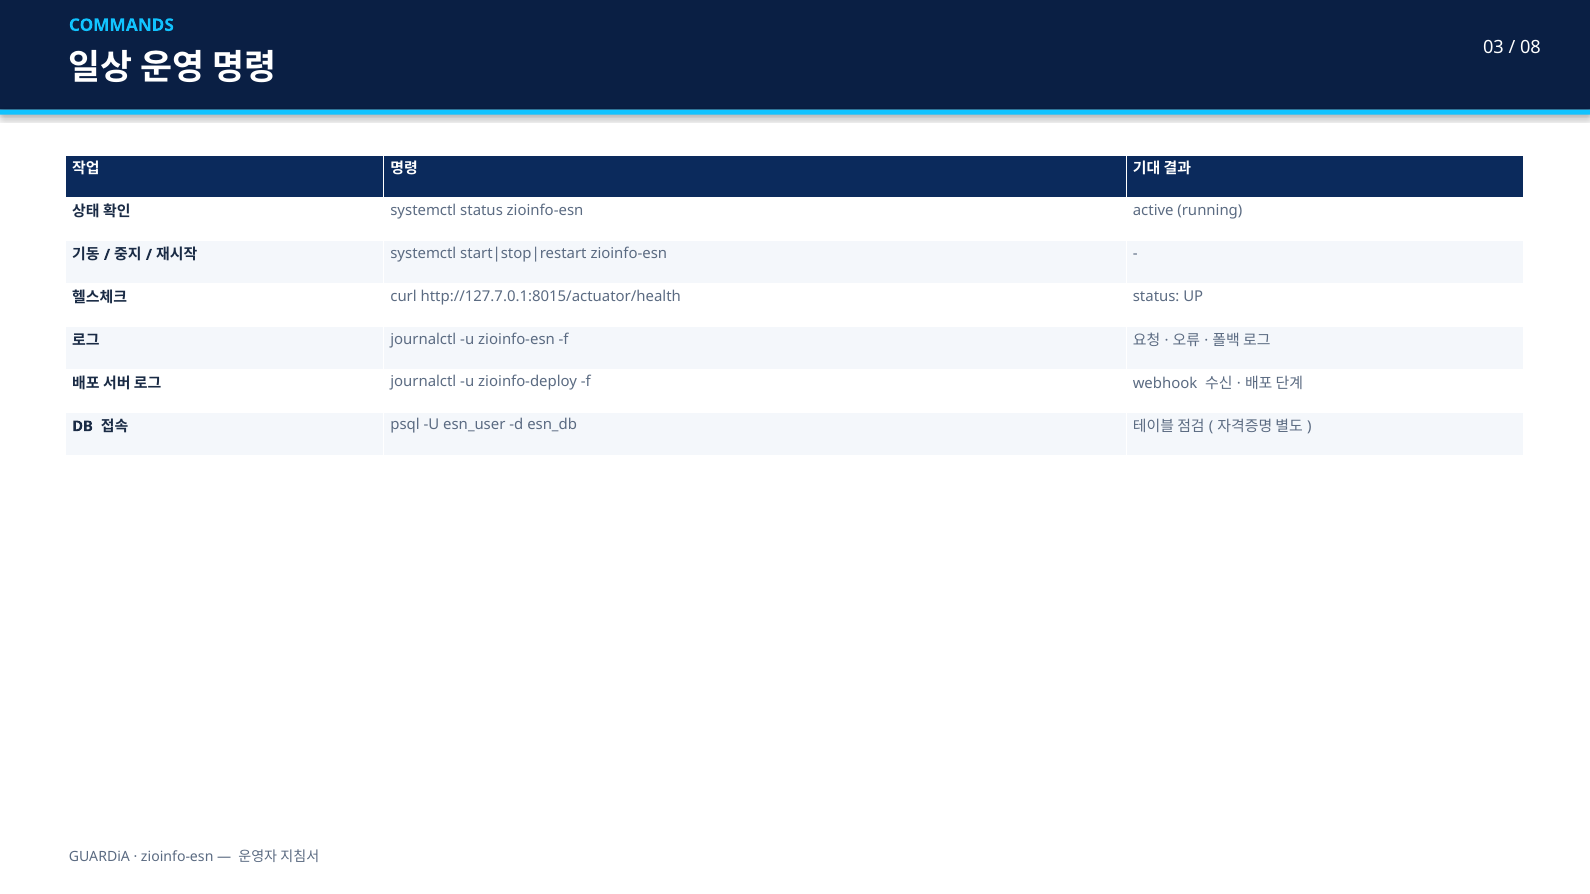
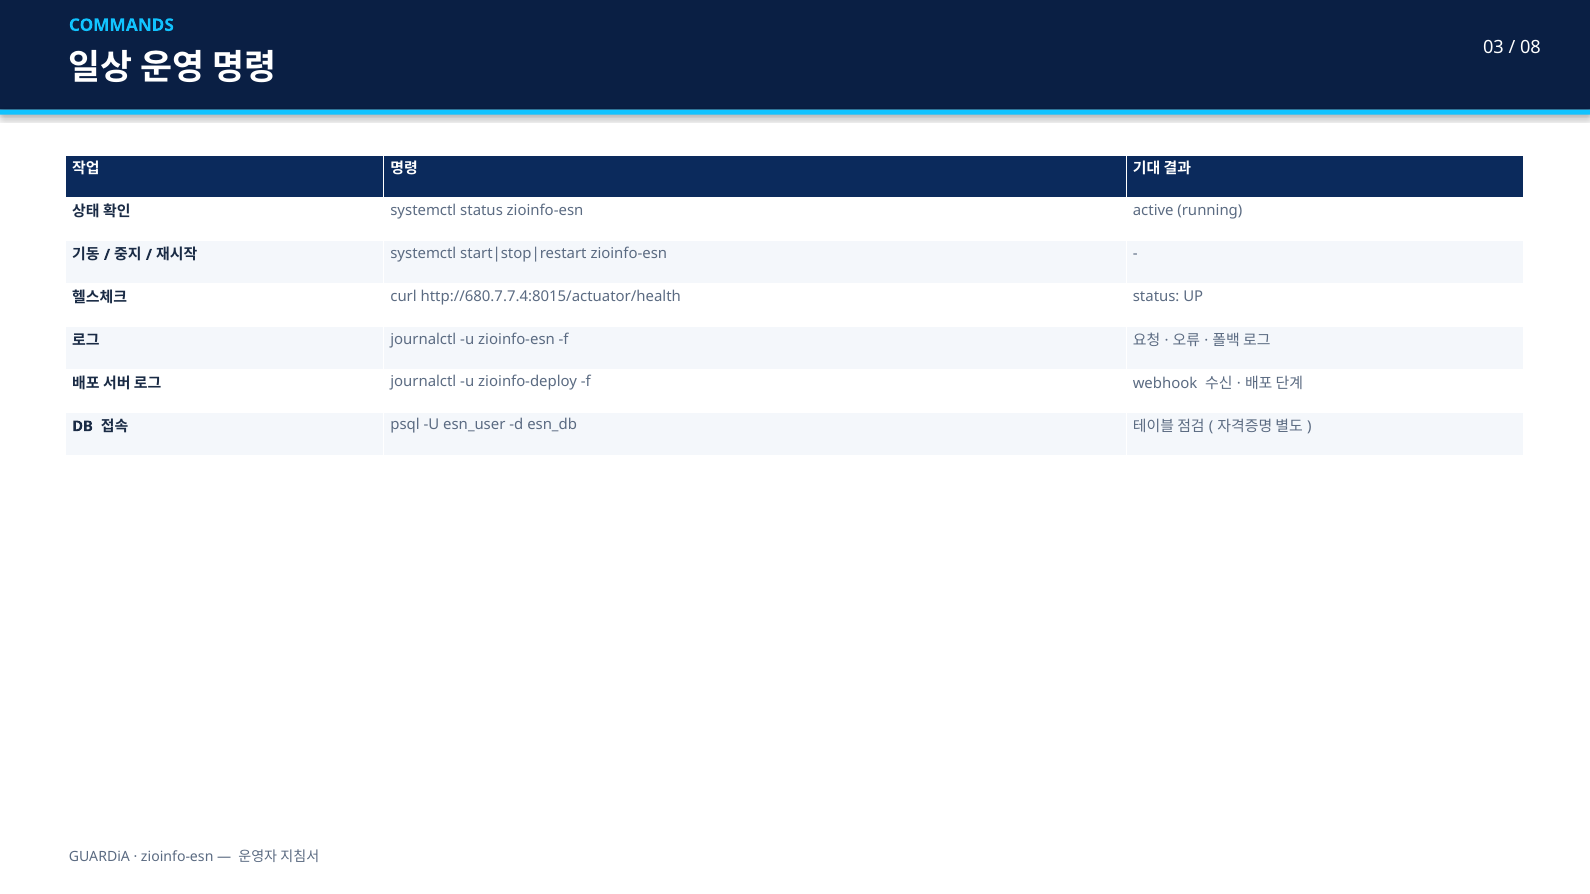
http://127.7.0.1:8015/actuator/health: http://127.7.0.1:8015/actuator/health -> http://680.7.7.4:8015/actuator/health
